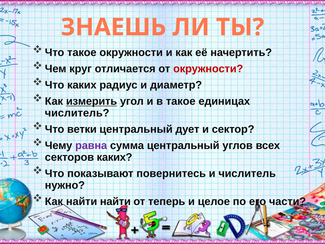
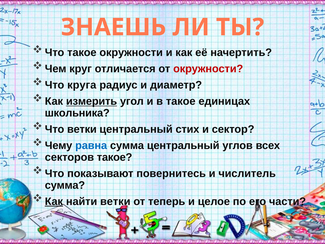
Что каких: каких -> круга
числитель at (77, 113): числитель -> школьника
дует: дует -> стих
равна colour: purple -> blue
секторов каких: каких -> такое
нужно at (65, 185): нужно -> сумма
Как at (54, 201) underline: none -> present
найти найти: найти -> ветки
